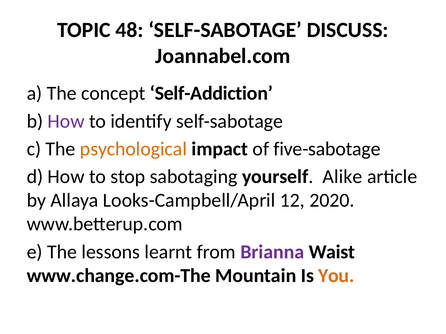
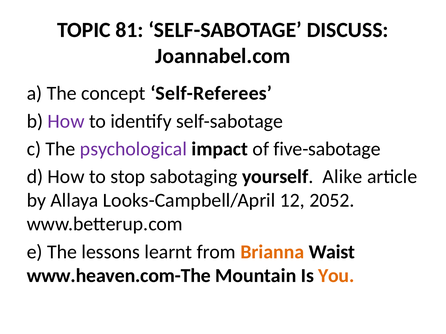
48: 48 -> 81
Self-Addiction: Self-Addiction -> Self-Referees
psychological colour: orange -> purple
2020: 2020 -> 2052
Brianna colour: purple -> orange
www.change.com-The: www.change.com-The -> www.heaven.com-The
